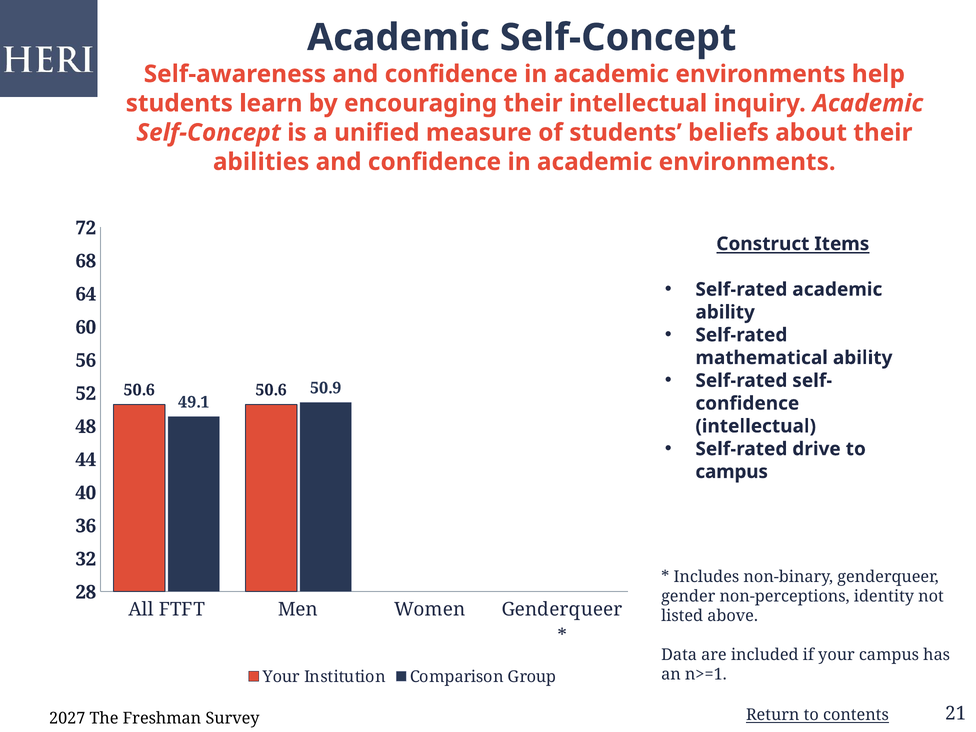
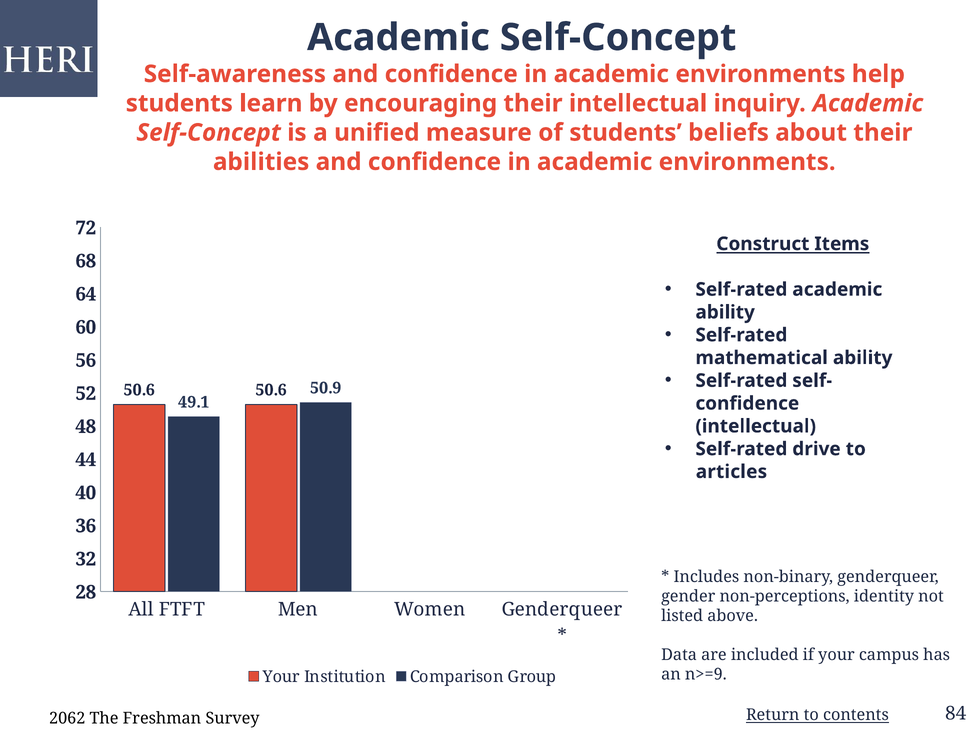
campus at (732, 472): campus -> articles
n>=1: n>=1 -> n>=9
2027: 2027 -> 2062
21: 21 -> 84
